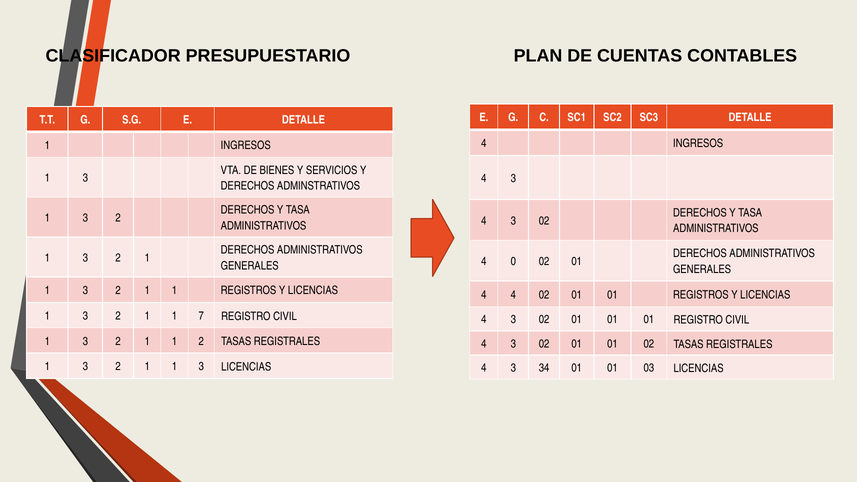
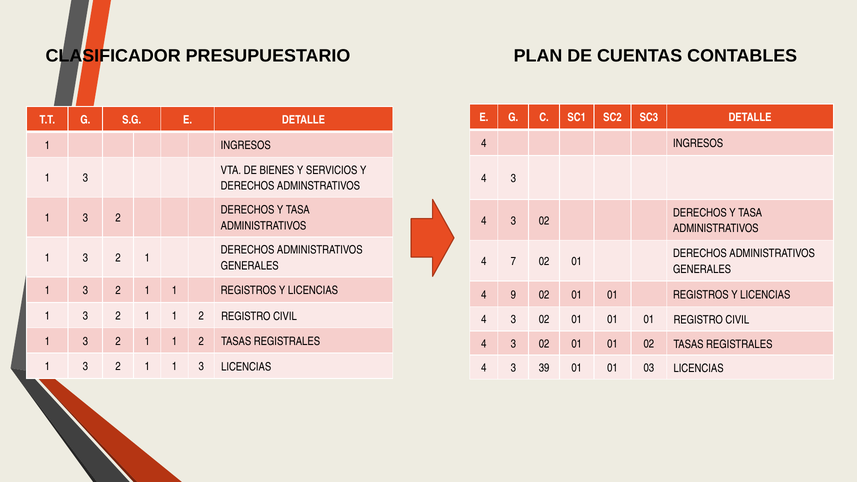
0: 0 -> 7
4 4: 4 -> 9
7 at (201, 316): 7 -> 2
34: 34 -> 39
